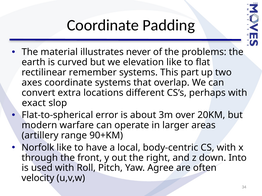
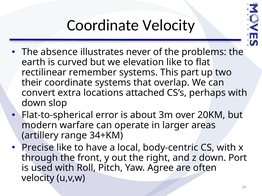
Coordinate Padding: Padding -> Velocity
material: material -> absence
axes: axes -> their
different: different -> attached
exact at (34, 103): exact -> down
90+KM: 90+KM -> 34+KM
Norfolk: Norfolk -> Precise
Into: Into -> Port
